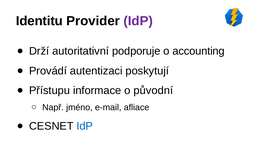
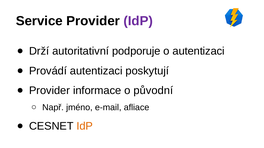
Identitu: Identitu -> Service
o accounting: accounting -> autentizaci
Přístupu at (50, 91): Přístupu -> Provider
IdP at (85, 127) colour: blue -> orange
